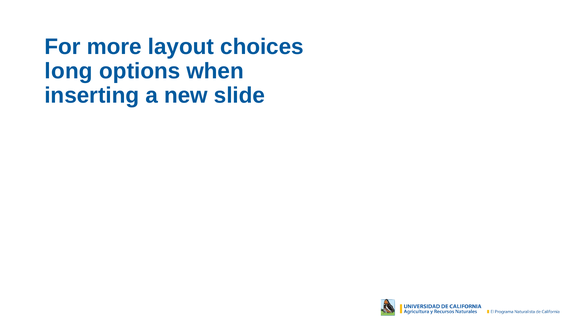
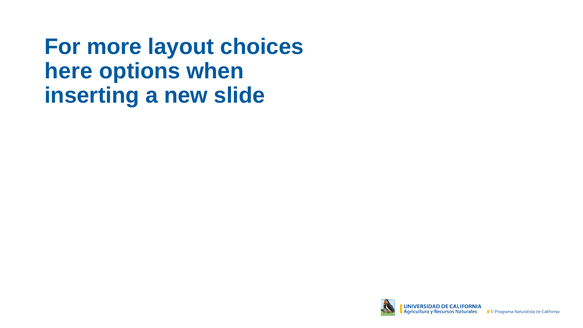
long: long -> here
